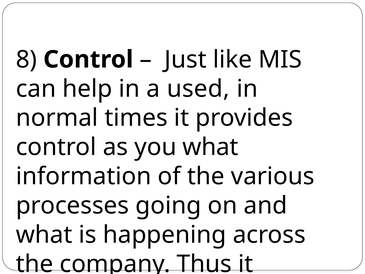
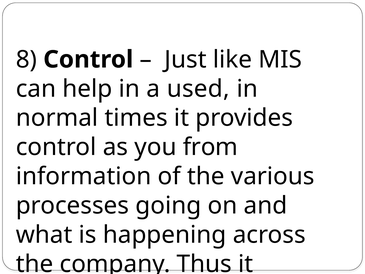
you what: what -> from
